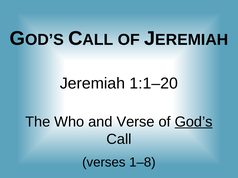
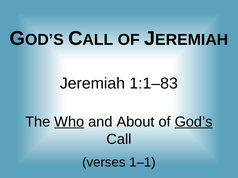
1:1–20: 1:1–20 -> 1:1–83
Who underline: none -> present
Verse: Verse -> About
1–8: 1–8 -> 1–1
